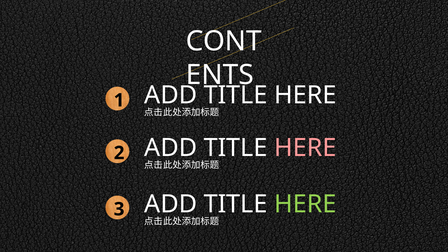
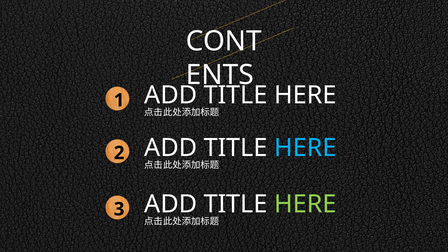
HERE at (305, 148) colour: pink -> light blue
